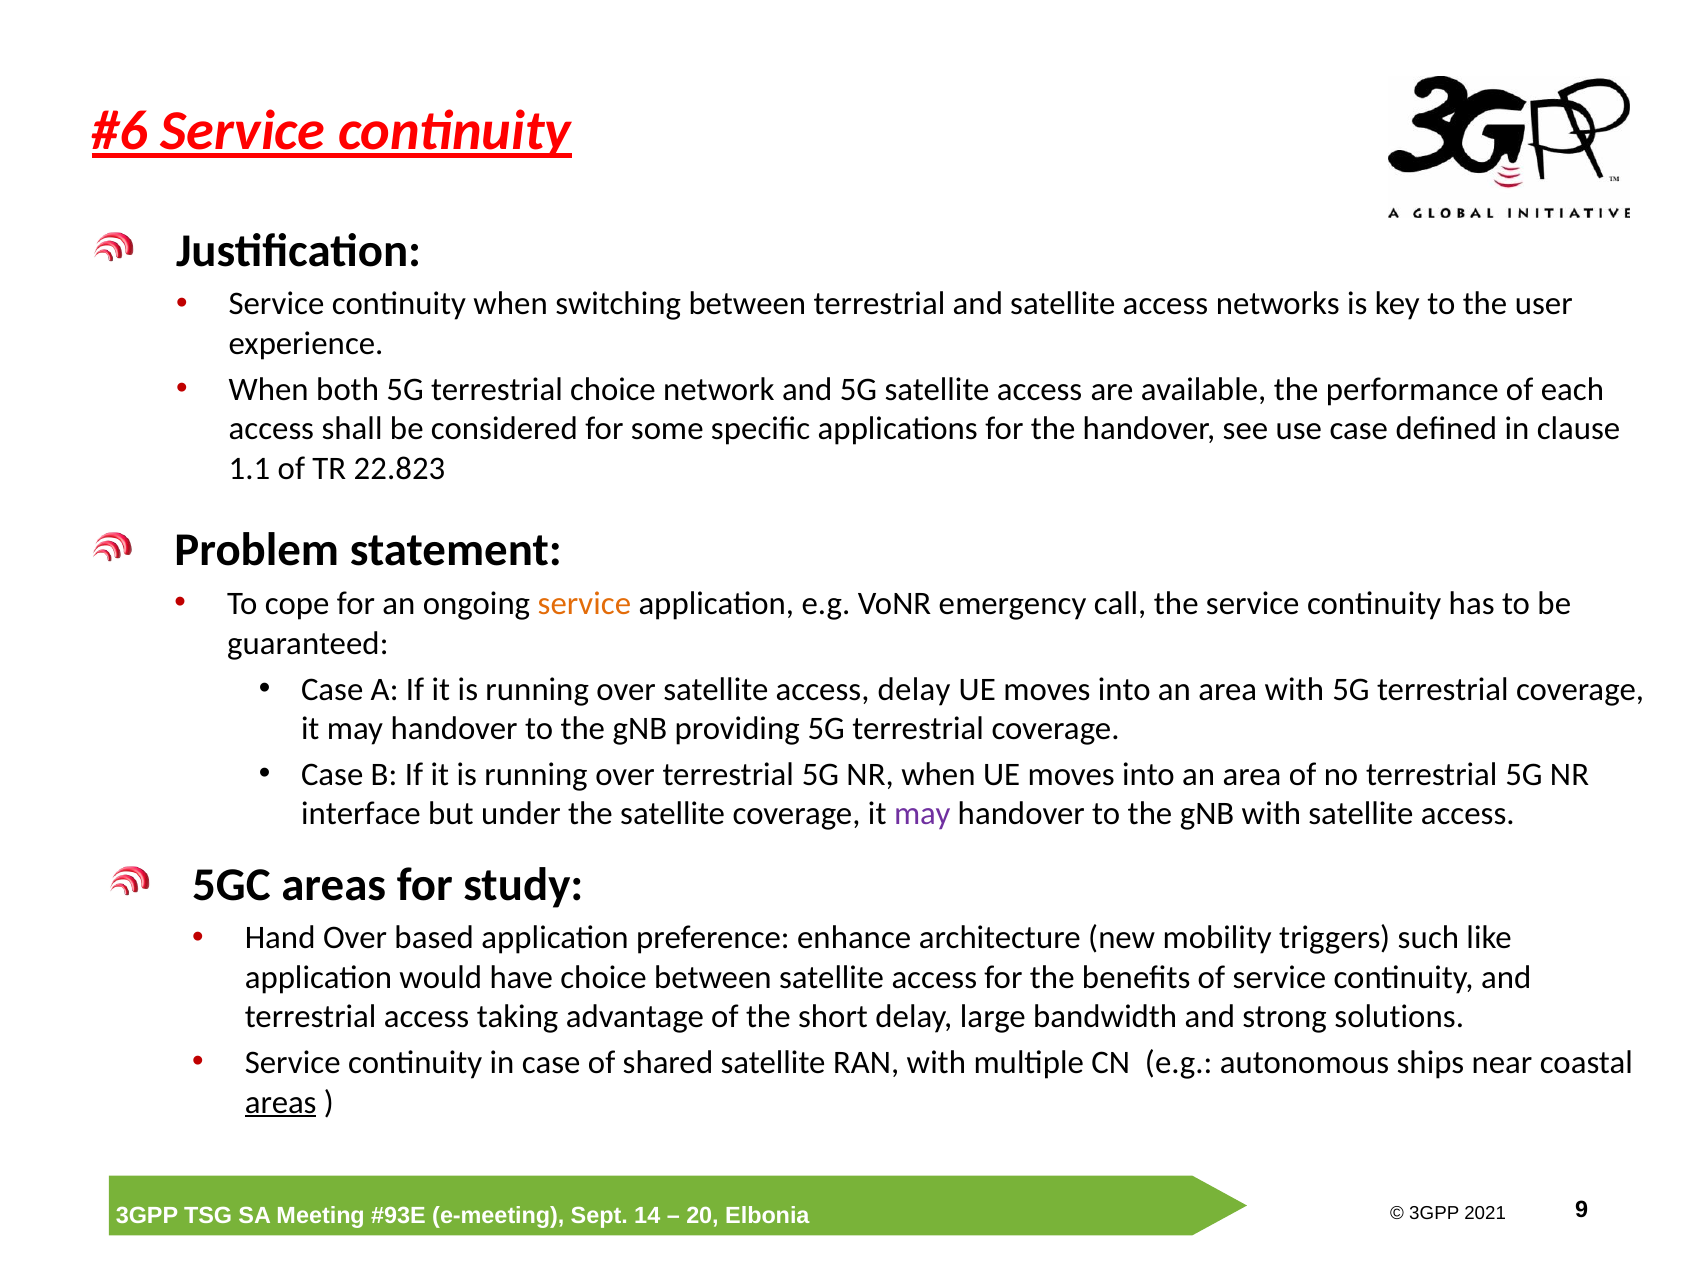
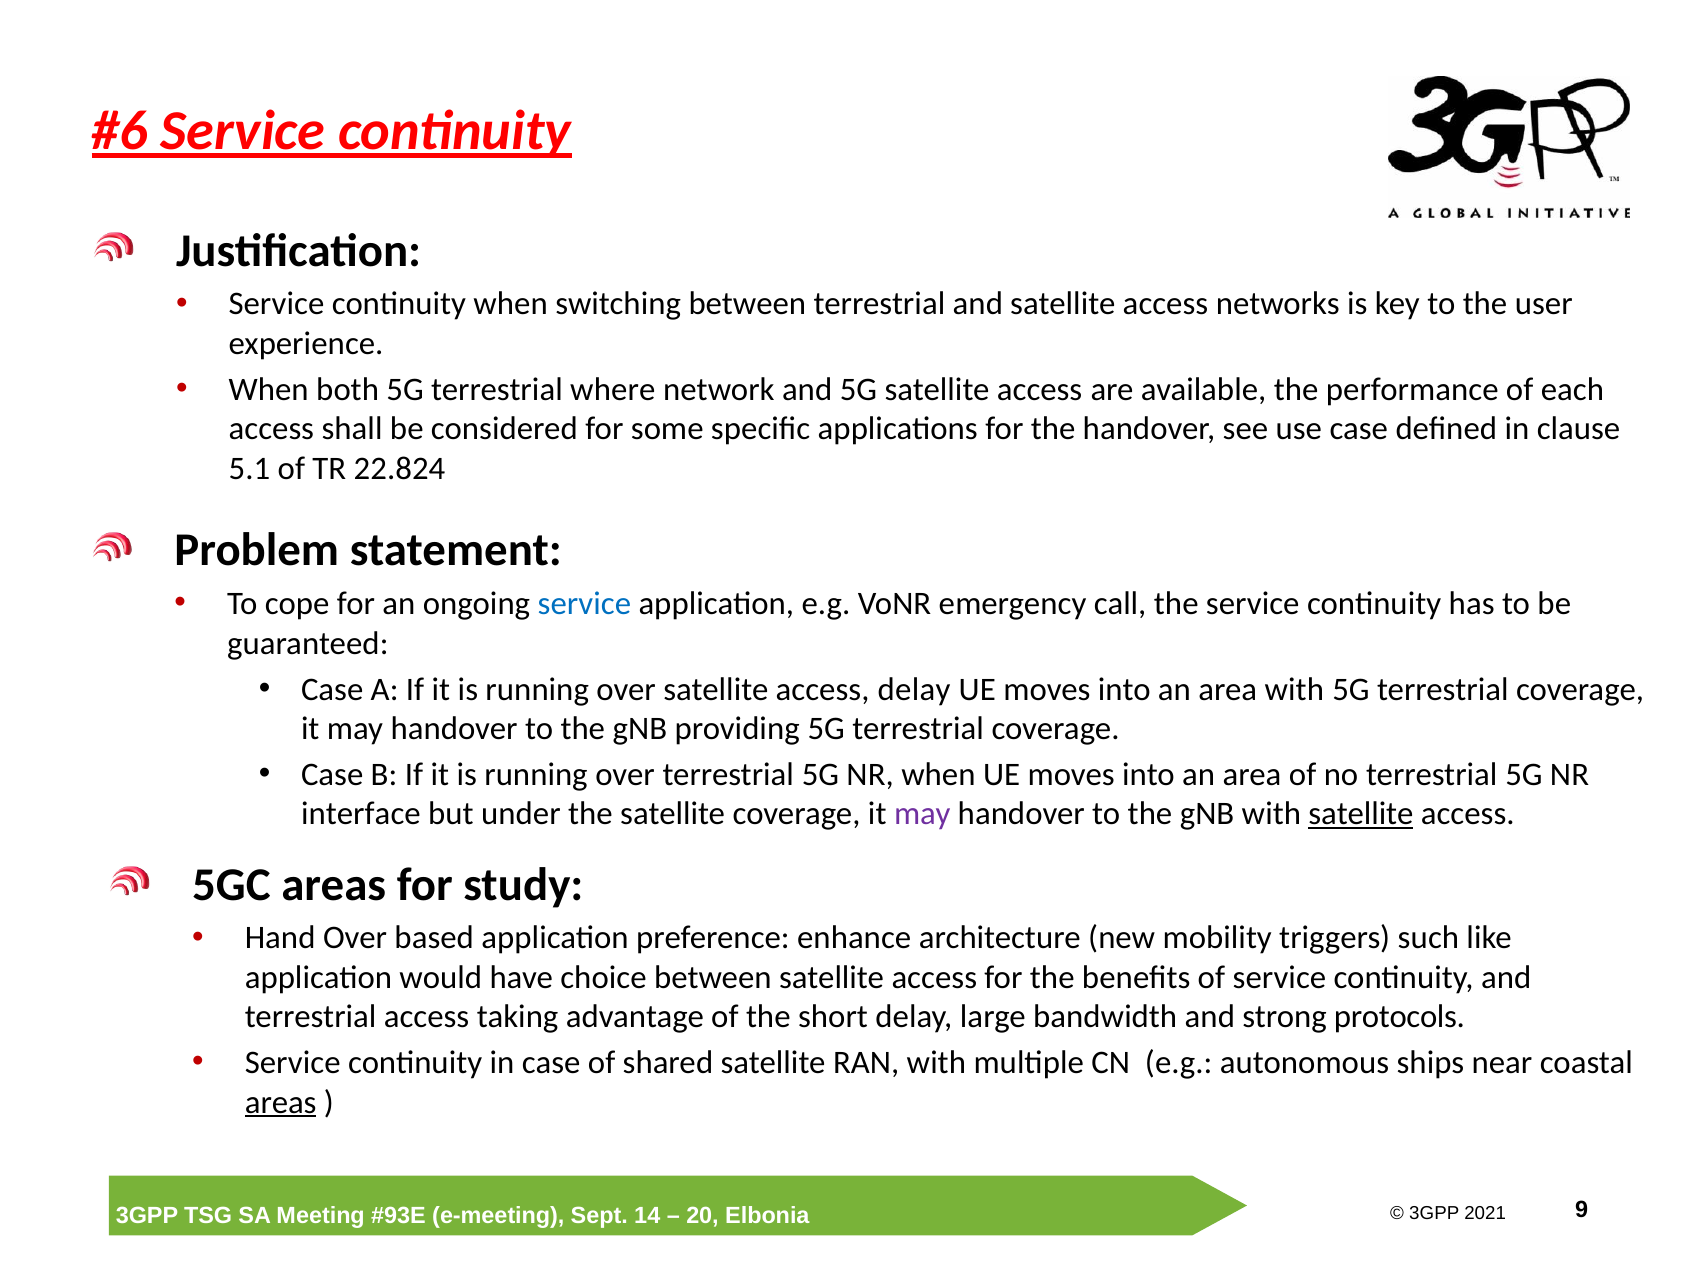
terrestrial choice: choice -> where
1.1: 1.1 -> 5.1
22.823: 22.823 -> 22.824
service at (584, 604) colour: orange -> blue
satellite at (1361, 814) underline: none -> present
solutions: solutions -> protocols
